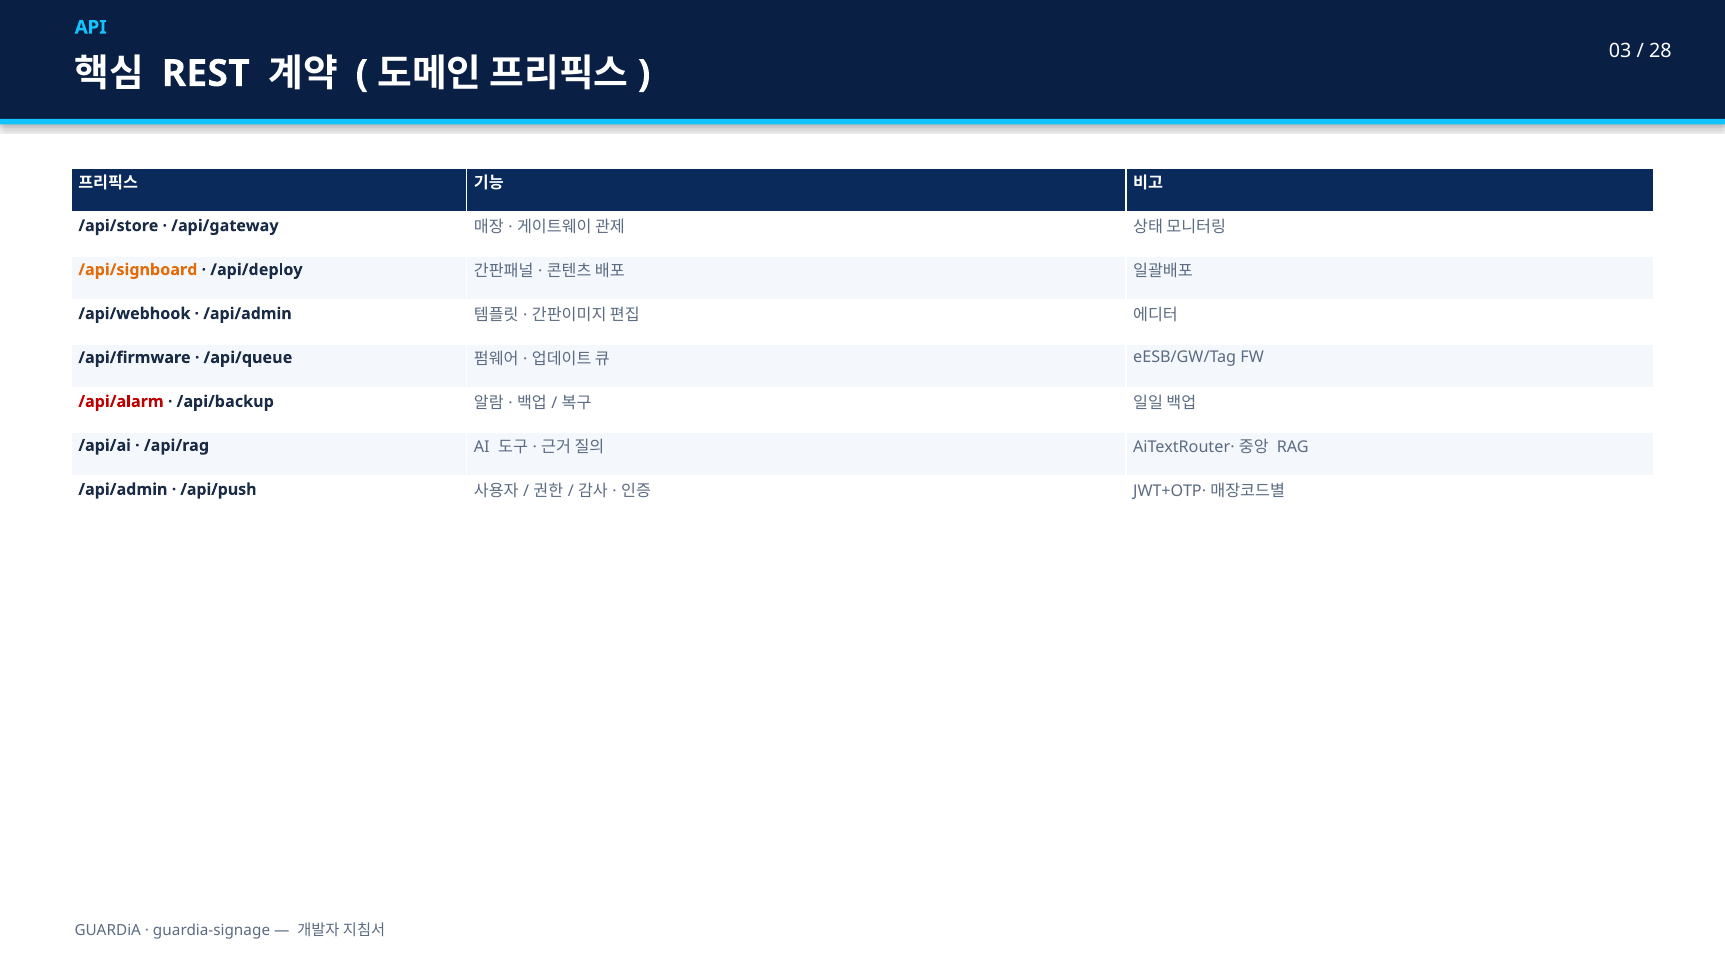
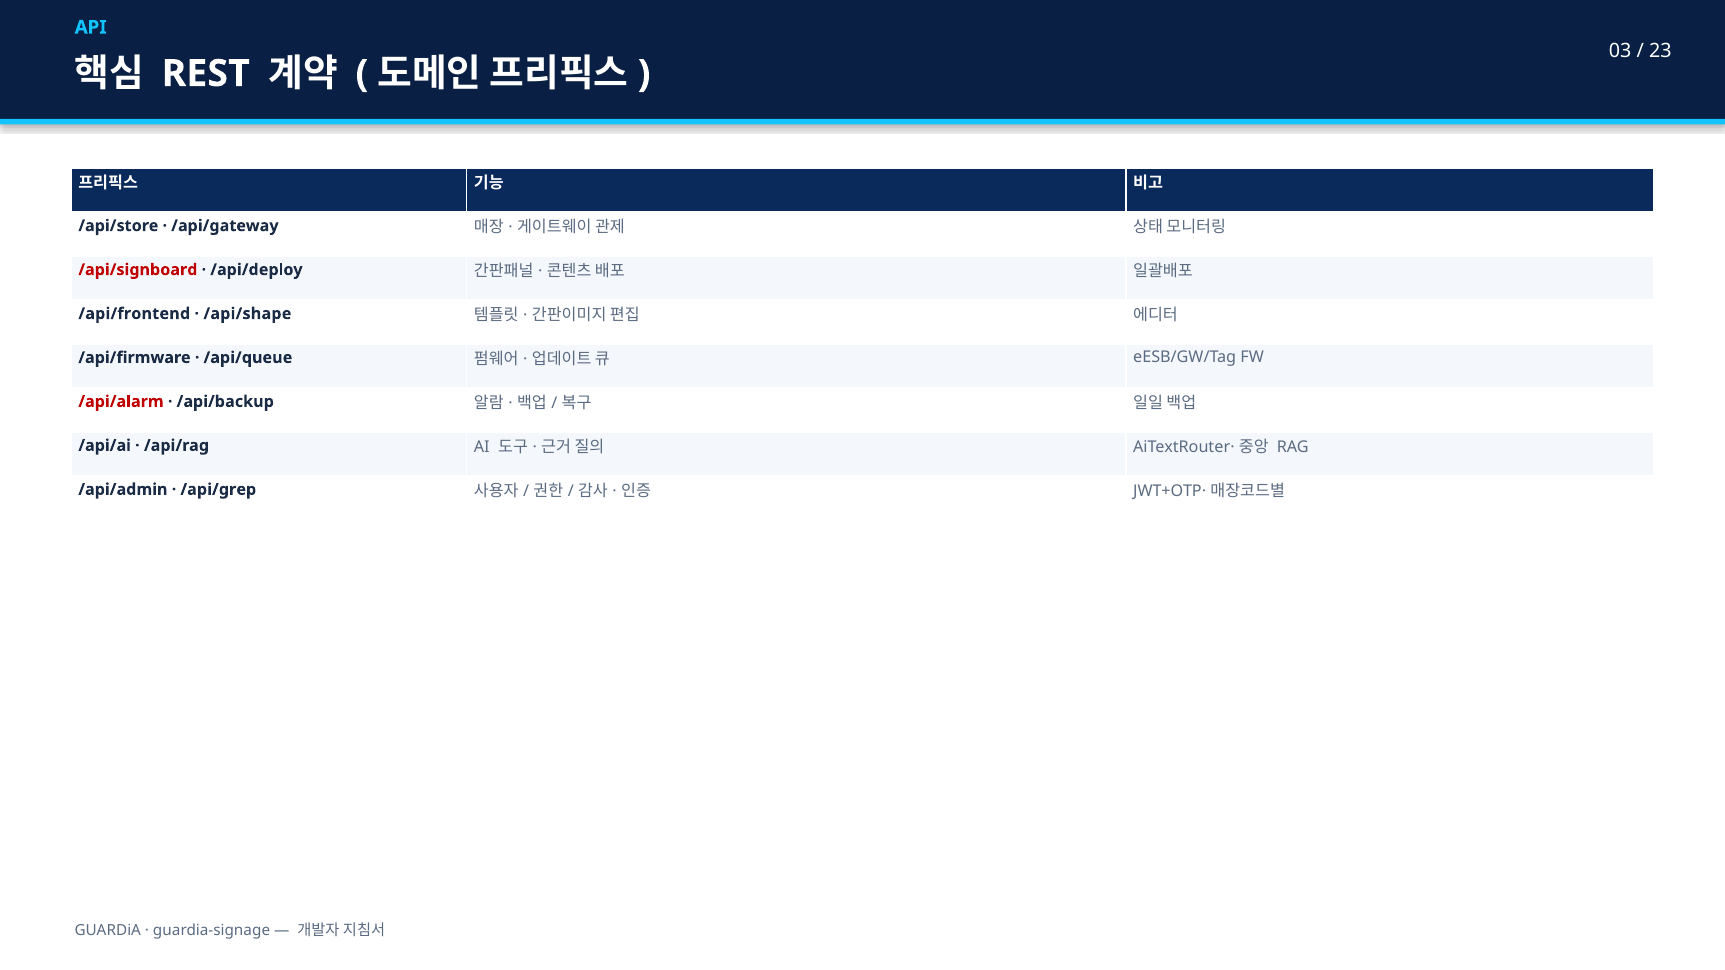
28: 28 -> 23
/api/signboard colour: orange -> red
/api/webhook: /api/webhook -> /api/frontend
/api/admin at (248, 314): /api/admin -> /api/shape
/api/push: /api/push -> /api/grep
